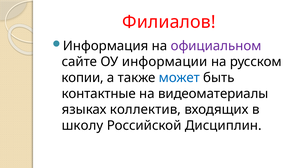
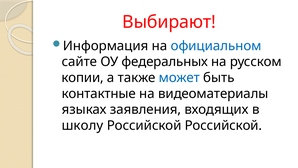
Филиалов: Филиалов -> Выбирают
официальном colour: purple -> blue
информации: информации -> федеральных
коллектив: коллектив -> заявления
Российской Дисциплин: Дисциплин -> Российской
